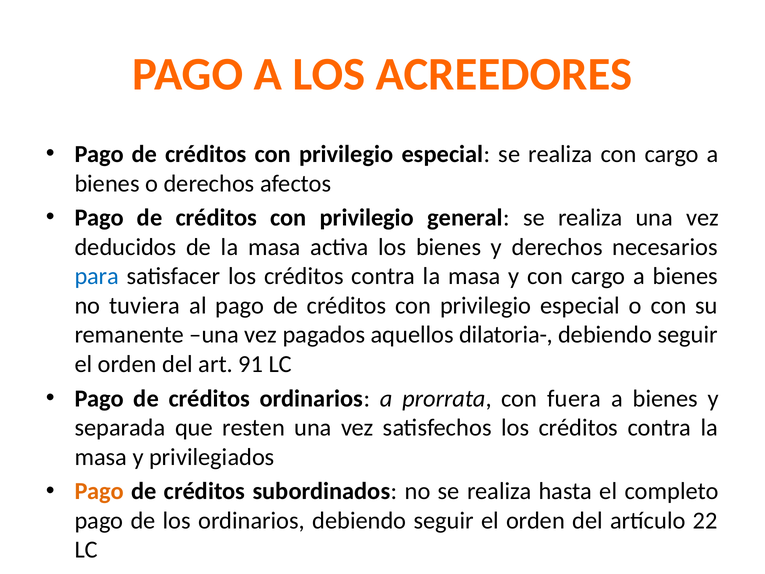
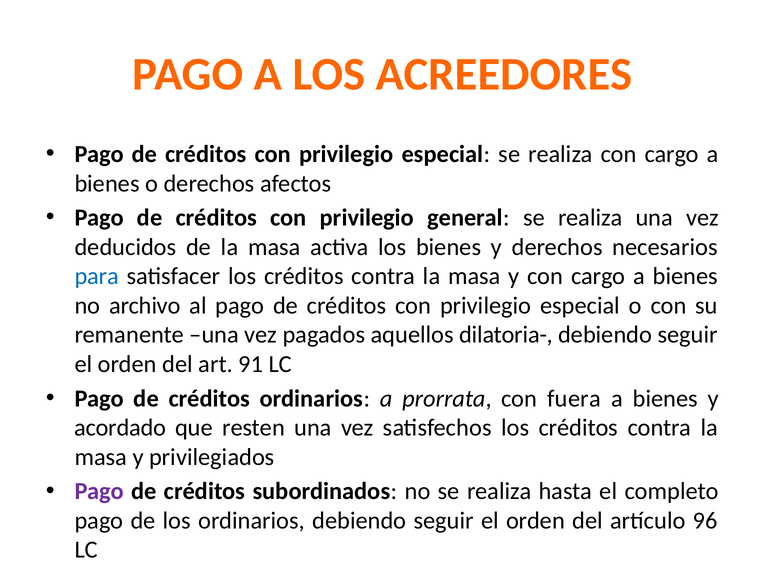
tuviera: tuviera -> archivo
separada: separada -> acordado
Pago at (99, 491) colour: orange -> purple
22: 22 -> 96
